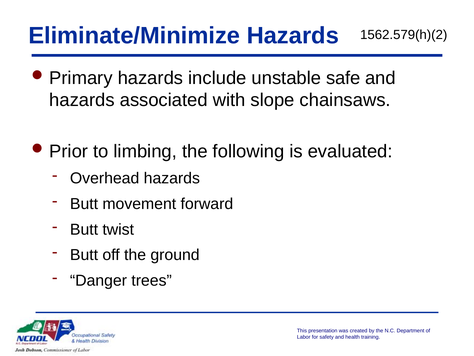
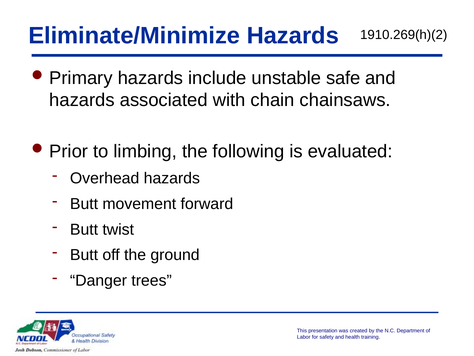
1562.579(h)(2: 1562.579(h)(2 -> 1910.269(h)(2
slope: slope -> chain
